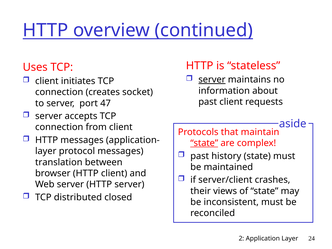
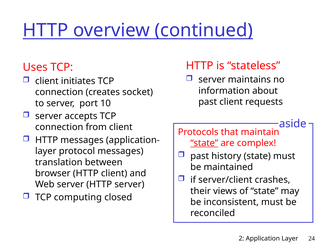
server at (212, 80) underline: present -> none
47: 47 -> 10
distributed: distributed -> computing
